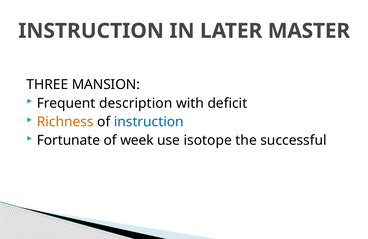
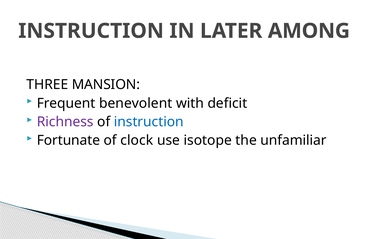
MASTER: MASTER -> AMONG
description: description -> benevolent
Richness colour: orange -> purple
week: week -> clock
successful: successful -> unfamiliar
